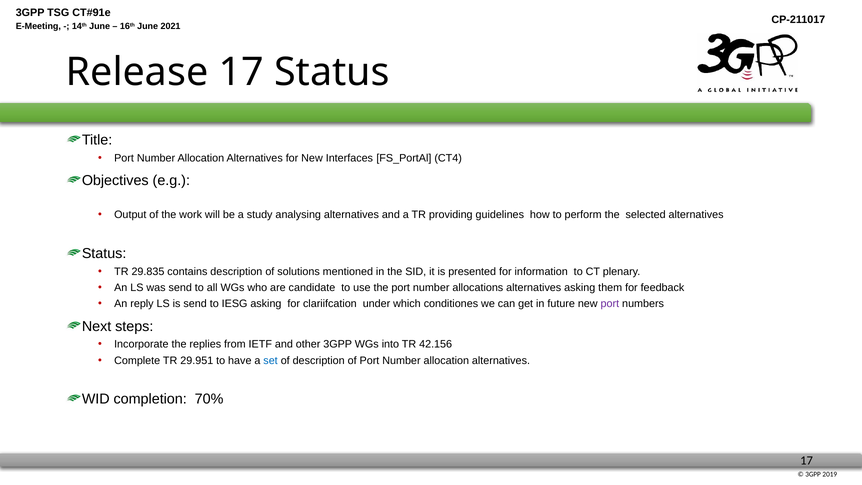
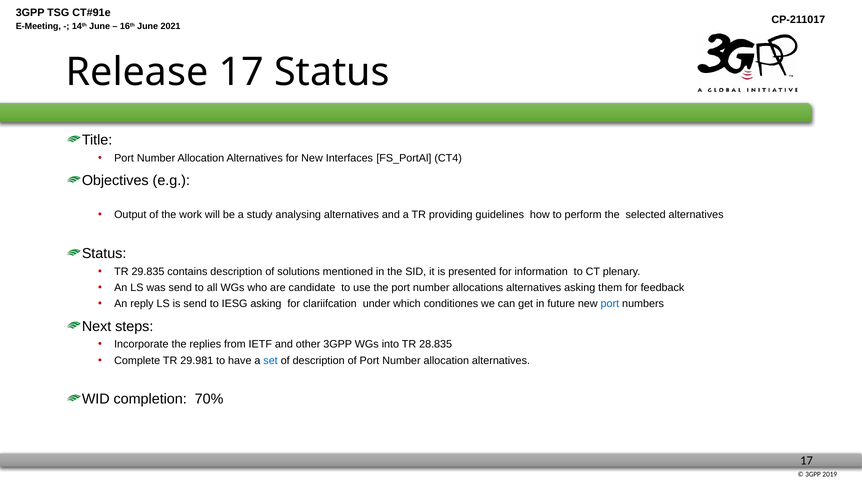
port at (610, 304) colour: purple -> blue
42.156: 42.156 -> 28.835
29.951: 29.951 -> 29.981
